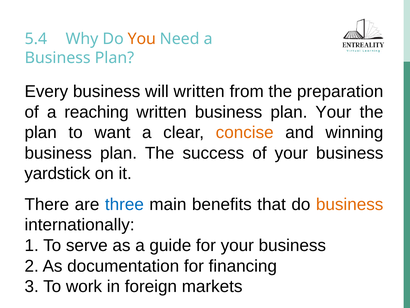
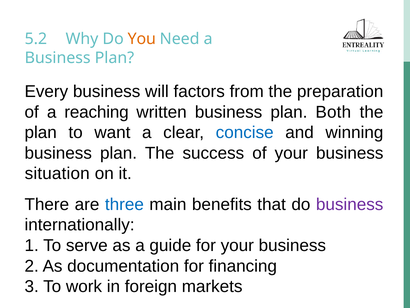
5.4: 5.4 -> 5.2
will written: written -> factors
plan Your: Your -> Both
concise colour: orange -> blue
yardstick: yardstick -> situation
business at (350, 204) colour: orange -> purple
